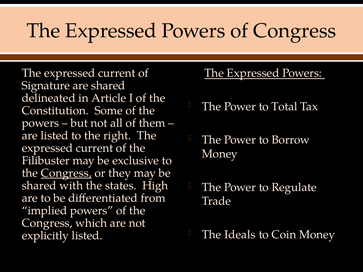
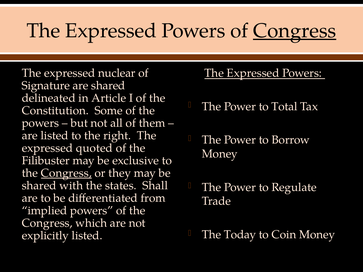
Congress at (295, 31) underline: none -> present
current at (117, 73): current -> nuclear
current at (94, 148): current -> quoted
High: High -> Shall
Ideals: Ideals -> Today
